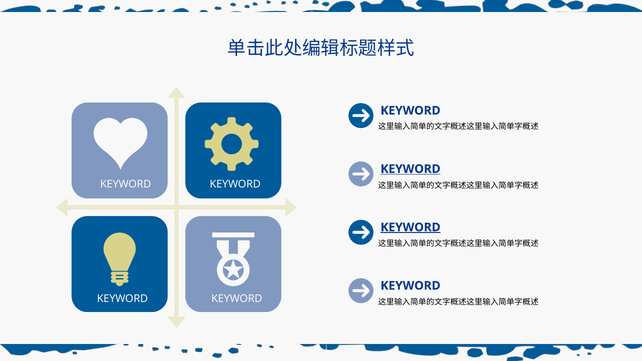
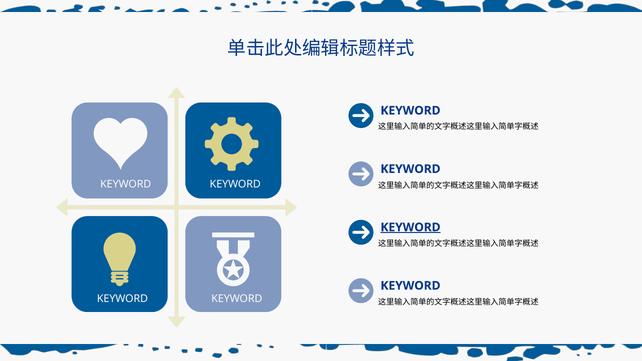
KEYWORD at (410, 169) underline: present -> none
